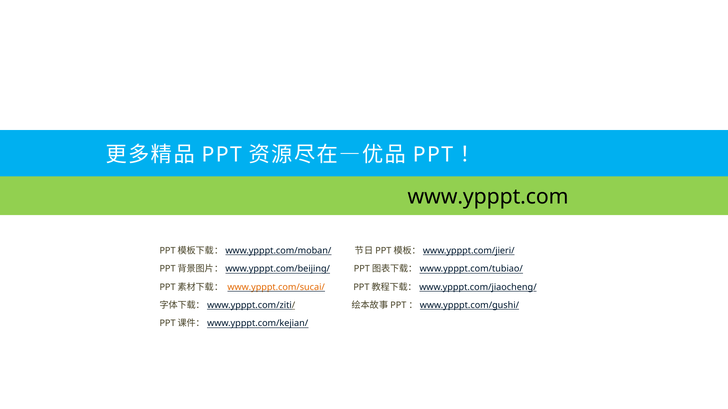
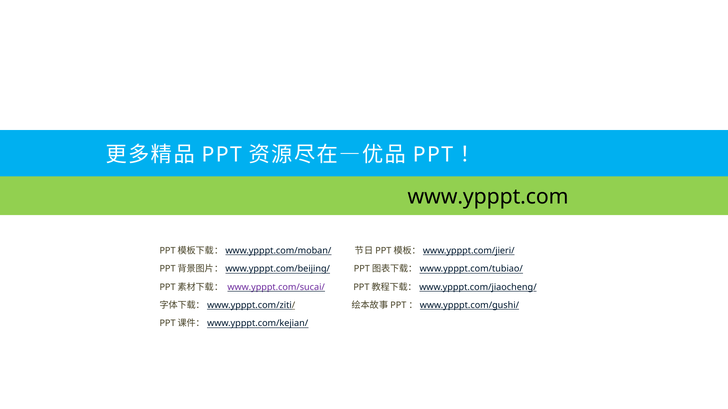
www.ypppt.com/sucai/ colour: orange -> purple
